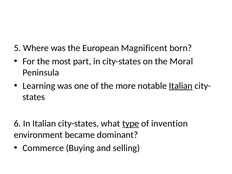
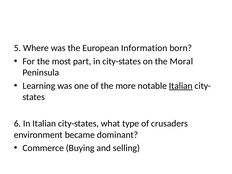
Magnificent: Magnificent -> Information
type underline: present -> none
invention: invention -> crusaders
